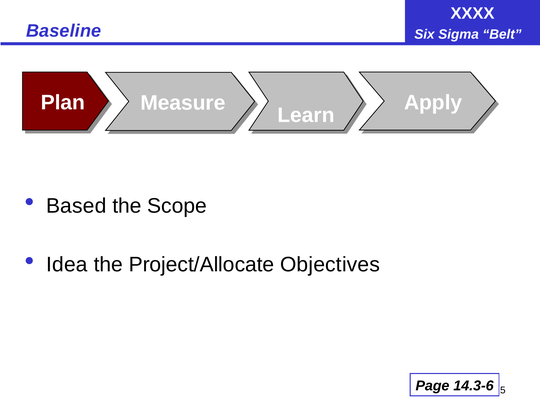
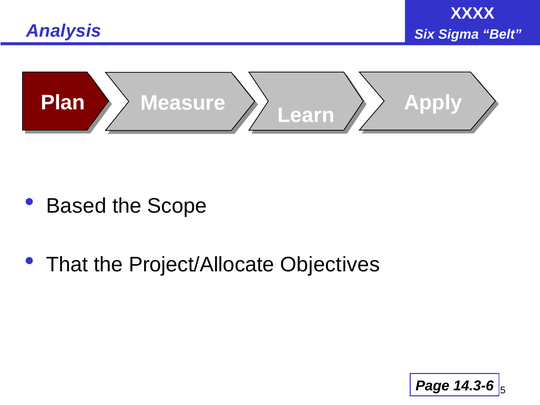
Baseline: Baseline -> Analysis
Idea: Idea -> That
